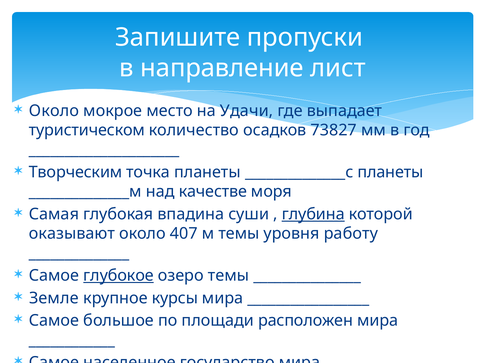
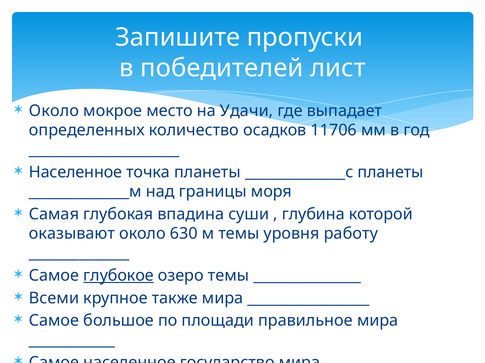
направление: направление -> победителей
туристическом: туристическом -> определенных
73827: 73827 -> 11706
Творческим at (76, 173): Творческим -> Населенное
качестве: качестве -> границы
глубина underline: present -> none
407: 407 -> 630
Земле: Земле -> Всеми
курсы: курсы -> также
расположен: расположен -> правильное
